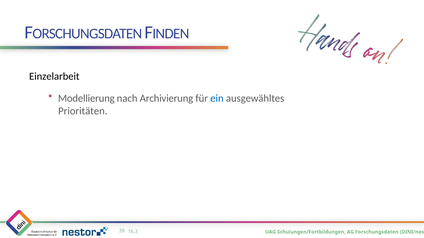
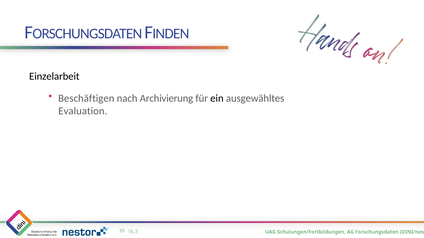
Modellierung: Modellierung -> Beschäftigen
ein colour: blue -> black
Prioritäten: Prioritäten -> Evaluation
